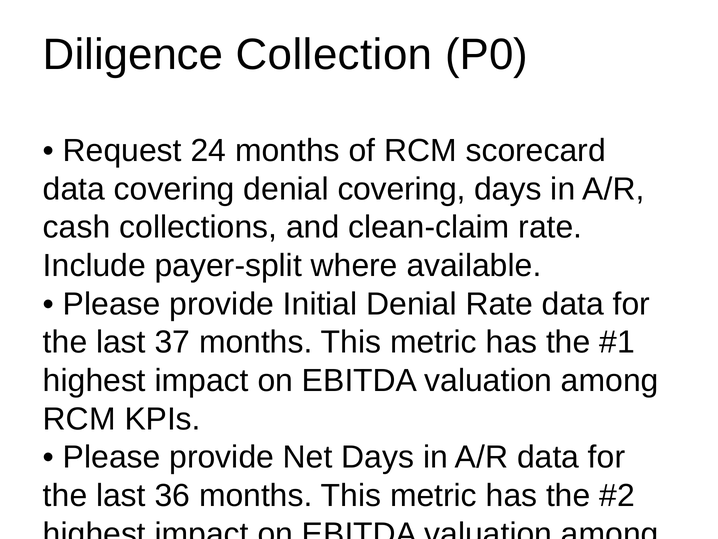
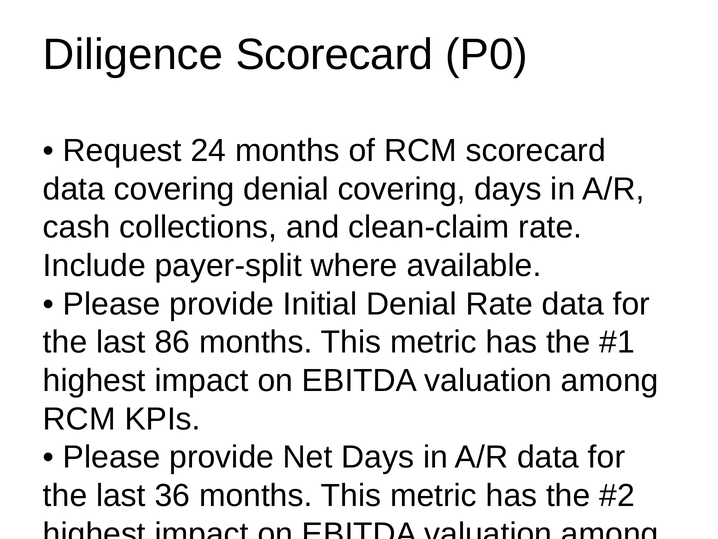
Diligence Collection: Collection -> Scorecard
37: 37 -> 86
